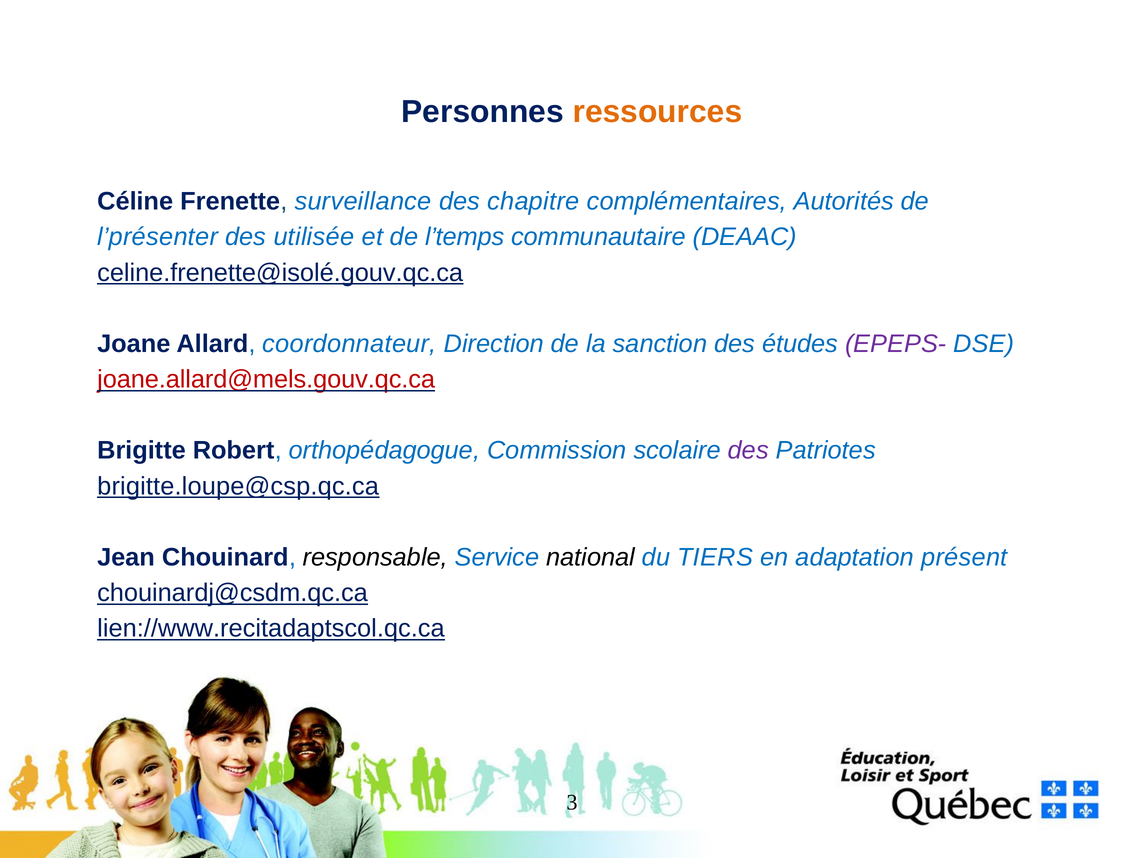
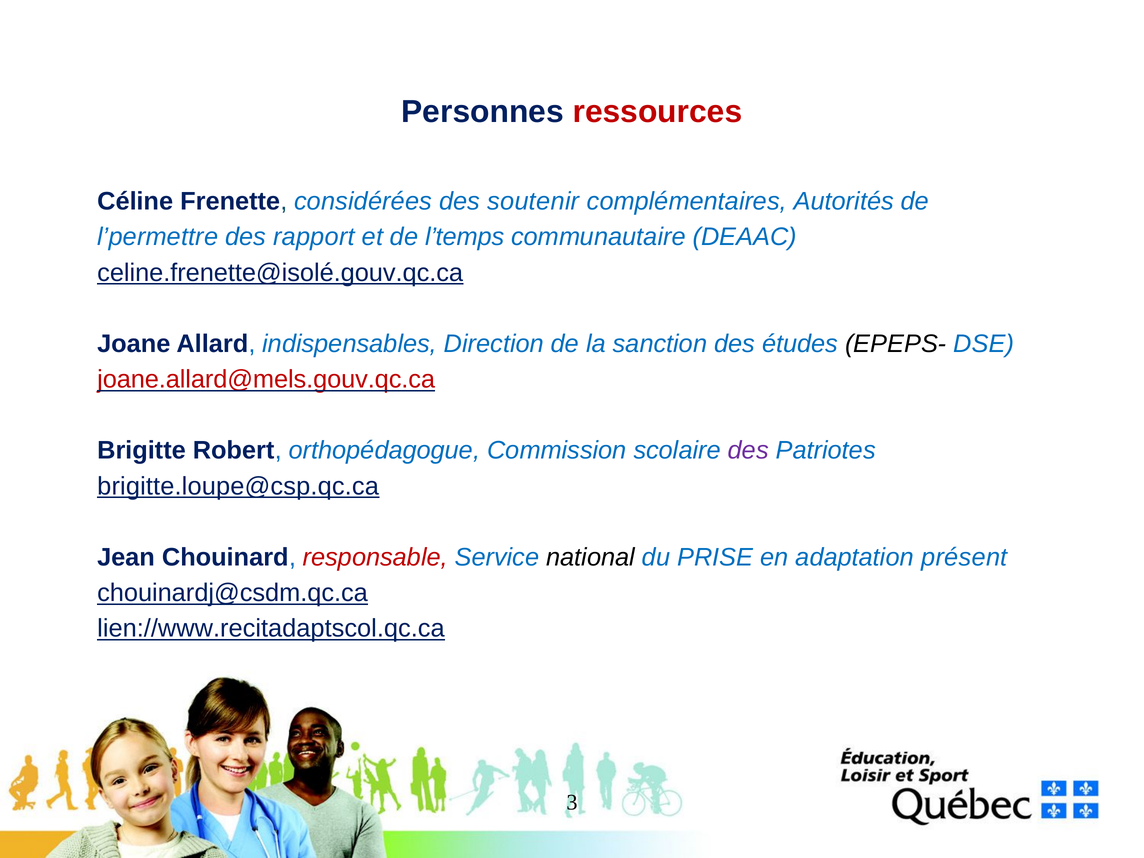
ressources colour: orange -> red
surveillance: surveillance -> considérées
chapitre: chapitre -> soutenir
l’présenter: l’présenter -> l’permettre
utilisée: utilisée -> rapport
coordonnateur: coordonnateur -> indispensables
EPEPS- colour: purple -> black
responsable colour: black -> red
TIERS: TIERS -> PRISE
